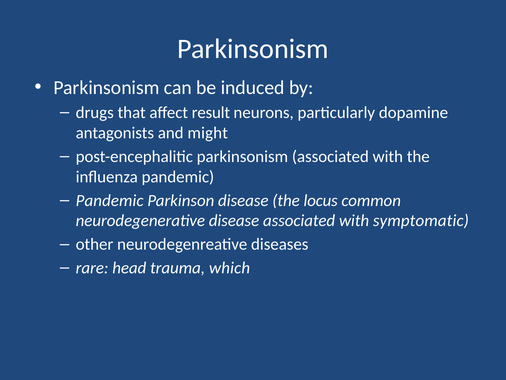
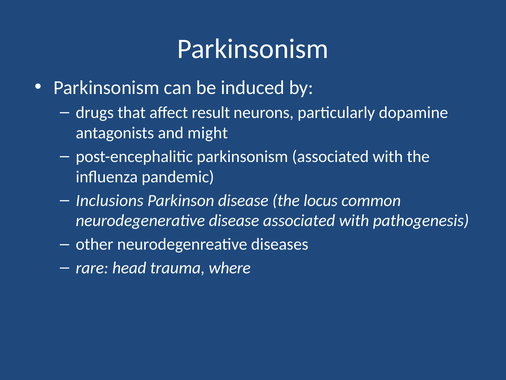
Pandemic at (110, 200): Pandemic -> Inclusions
symptomatic: symptomatic -> pathogenesis
which: which -> where
